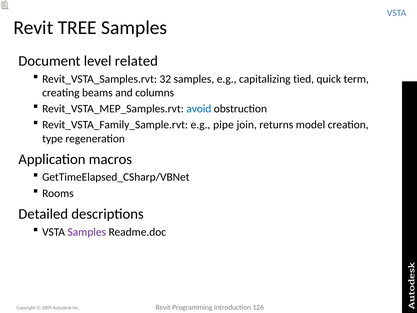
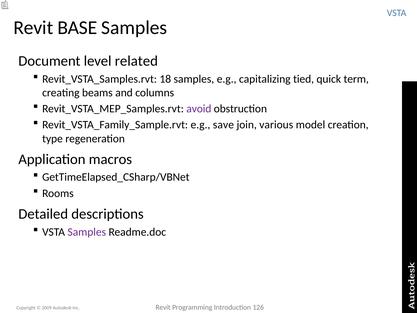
TREE: TREE -> BASE
32: 32 -> 18
avoid colour: blue -> purple
pipe: pipe -> save
returns: returns -> various
